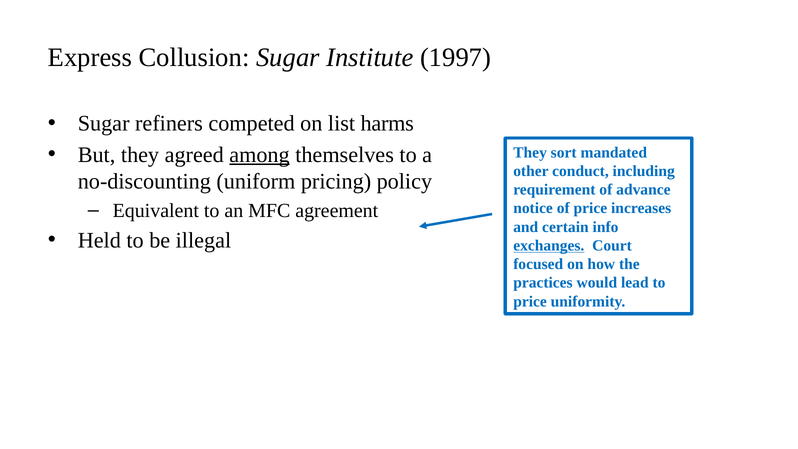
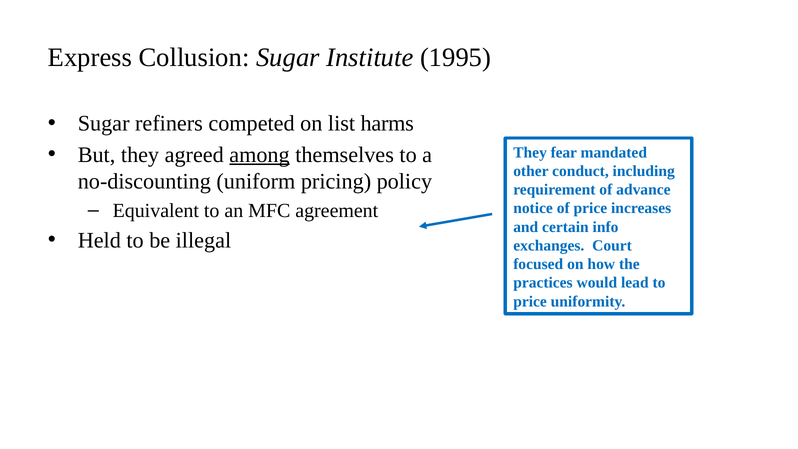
1997: 1997 -> 1995
sort: sort -> fear
exchanges underline: present -> none
